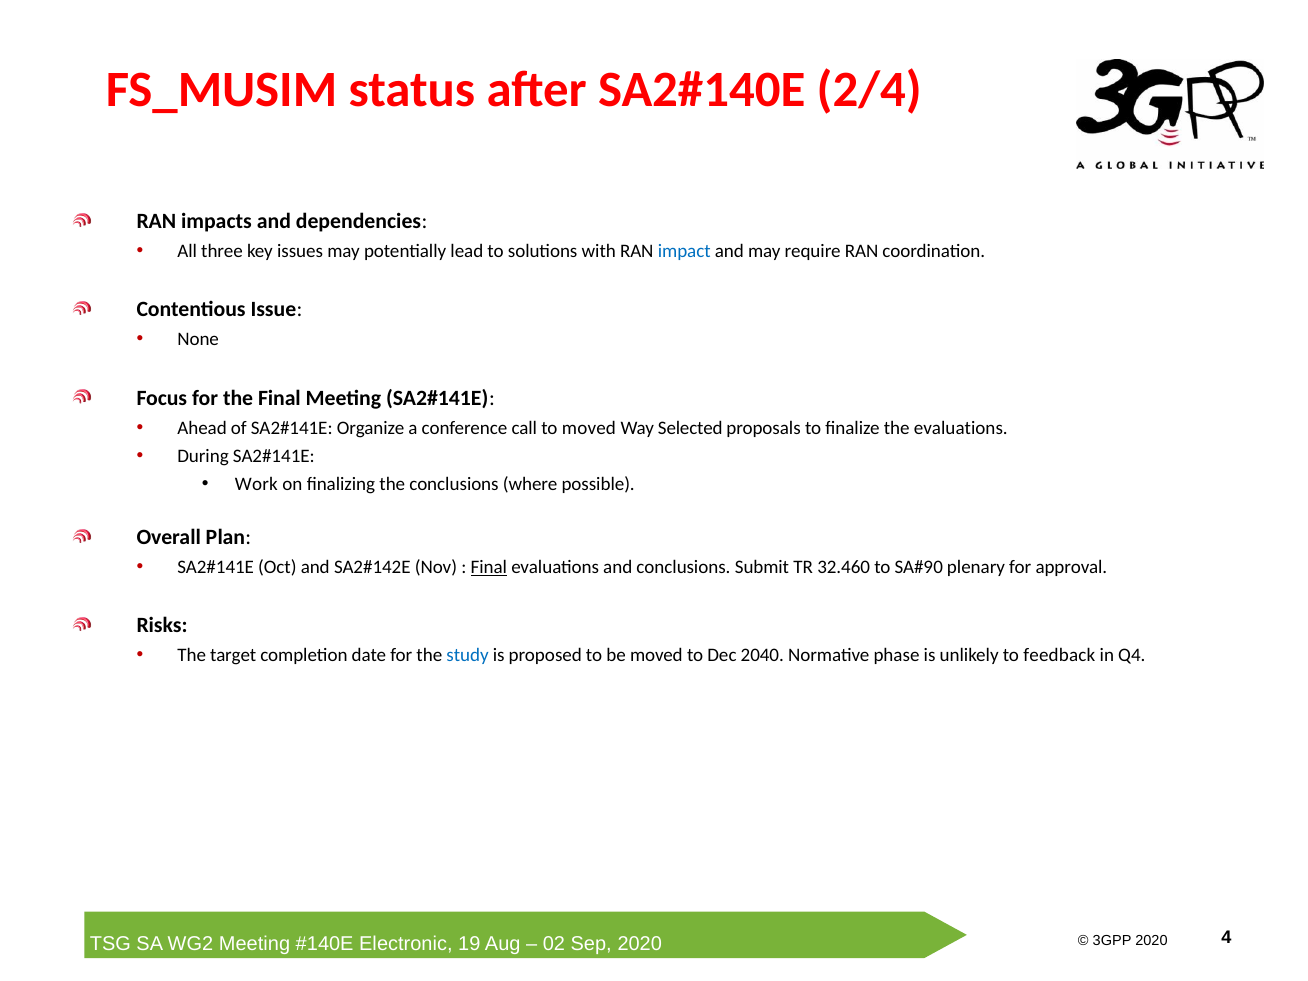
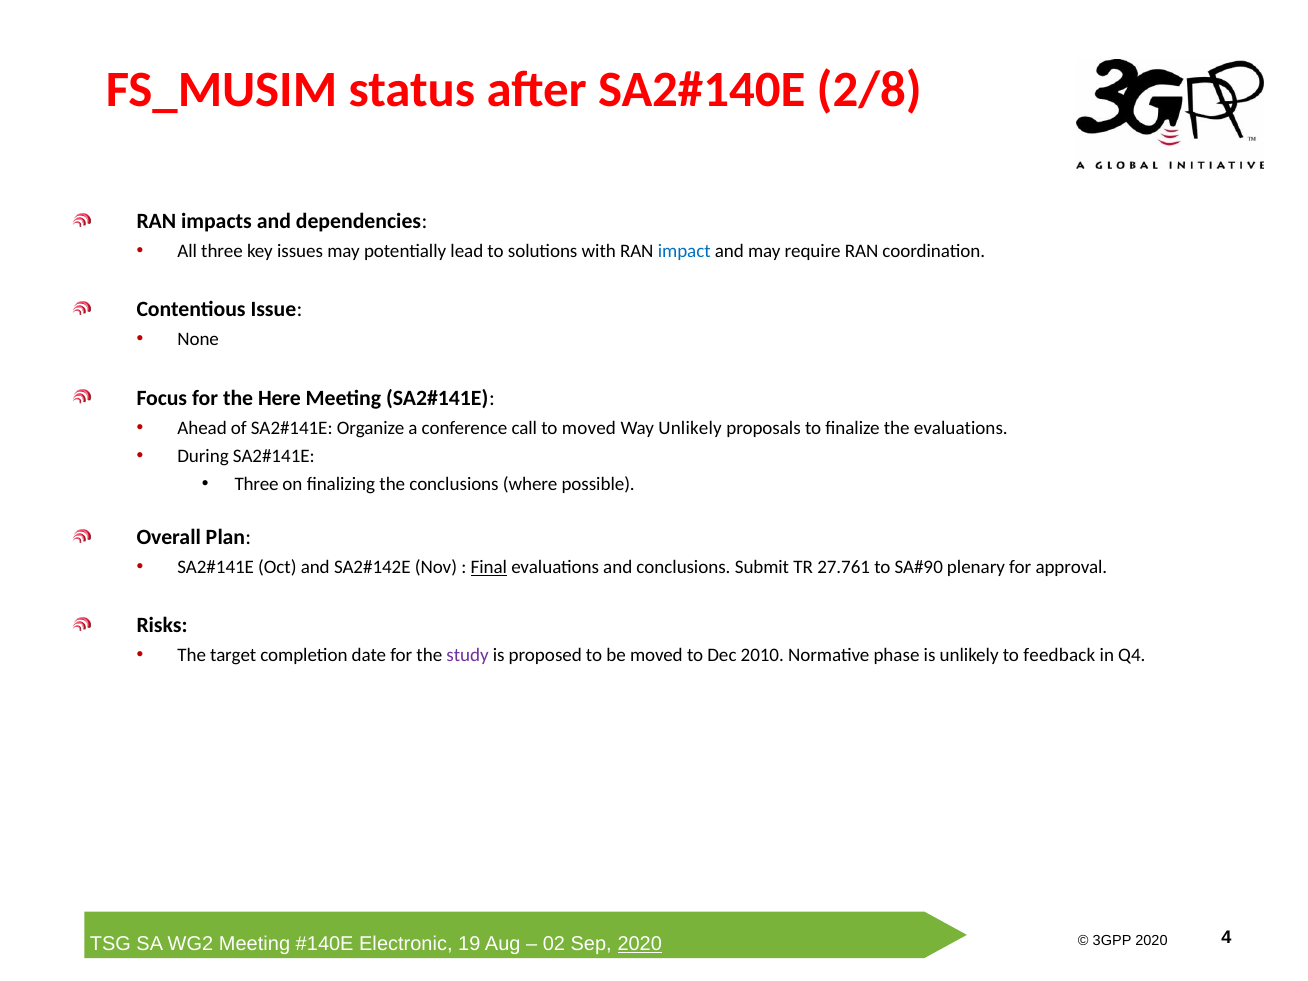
2/4: 2/4 -> 2/8
the Final: Final -> Here
Way Selected: Selected -> Unlikely
Work at (256, 484): Work -> Three
32.460: 32.460 -> 27.761
study colour: blue -> purple
2040: 2040 -> 2010
2020 at (640, 944) underline: none -> present
